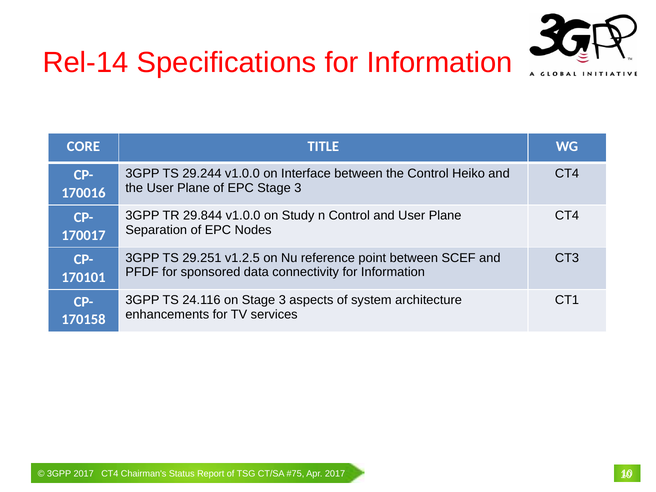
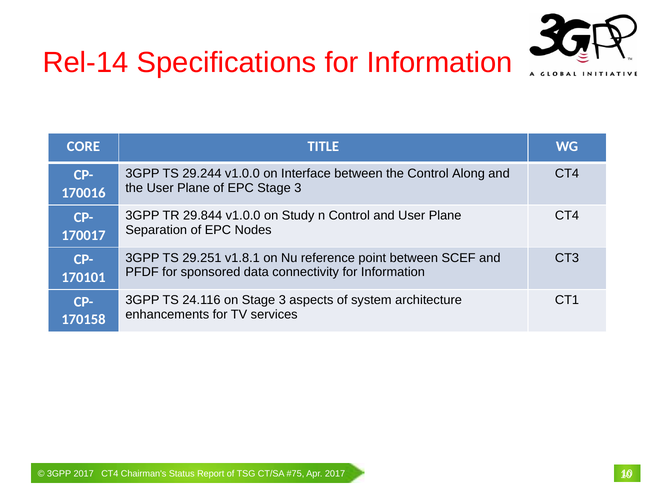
Heiko: Heiko -> Along
v1.2.5: v1.2.5 -> v1.8.1
